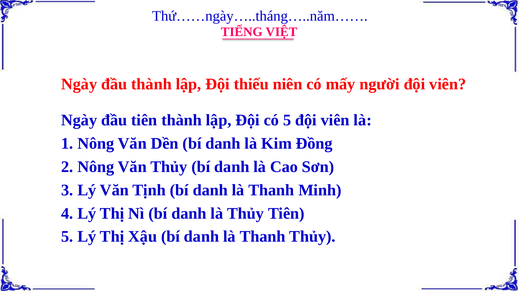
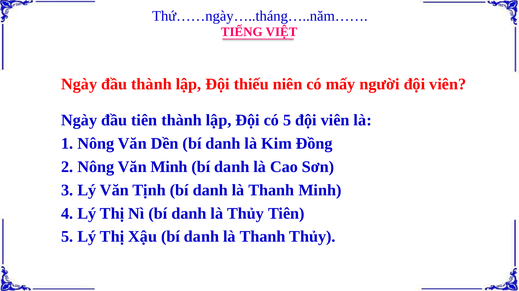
Văn Thủy: Thủy -> Minh
